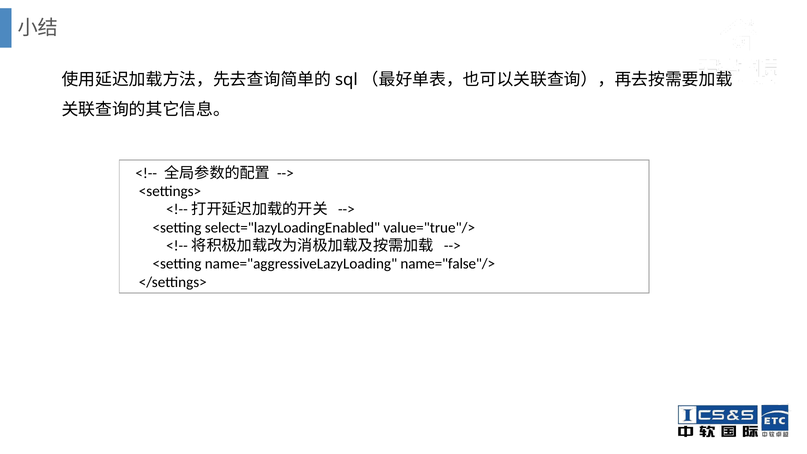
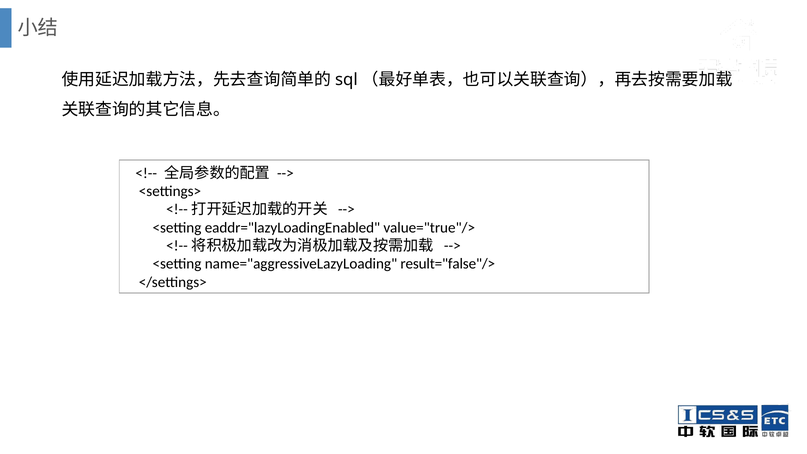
select="lazyLoadingEnabled: select="lazyLoadingEnabled -> eaddr="lazyLoadingEnabled
name="false"/>: name="false"/> -> result="false"/>
